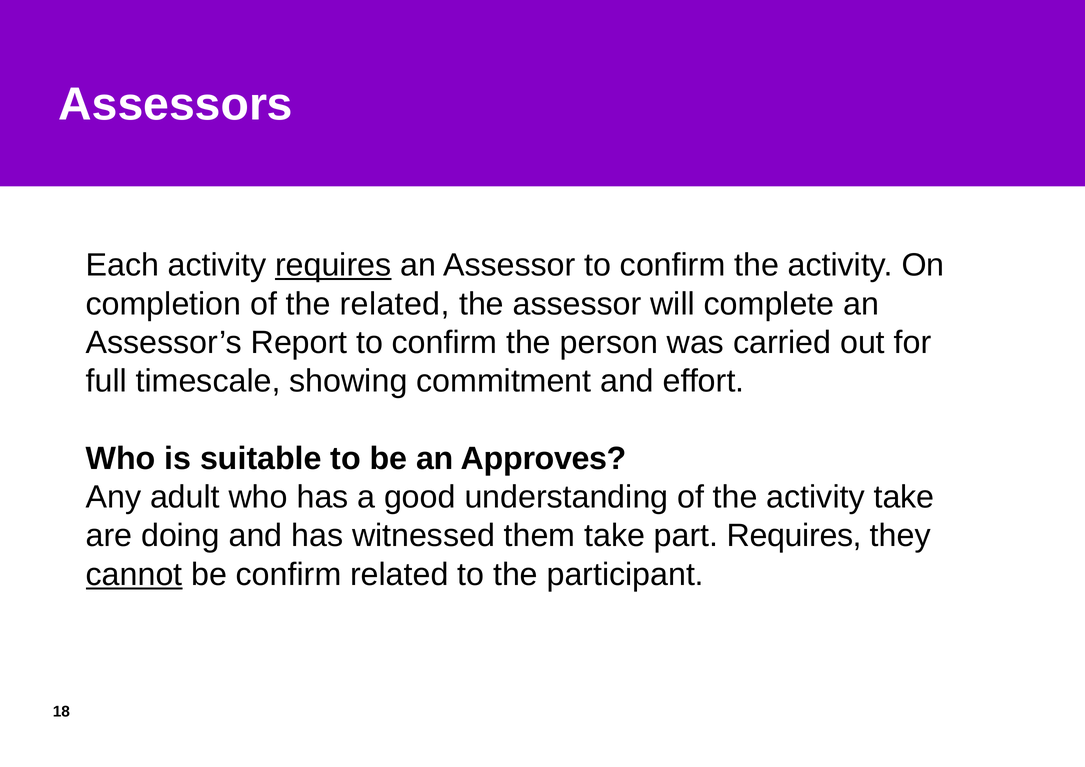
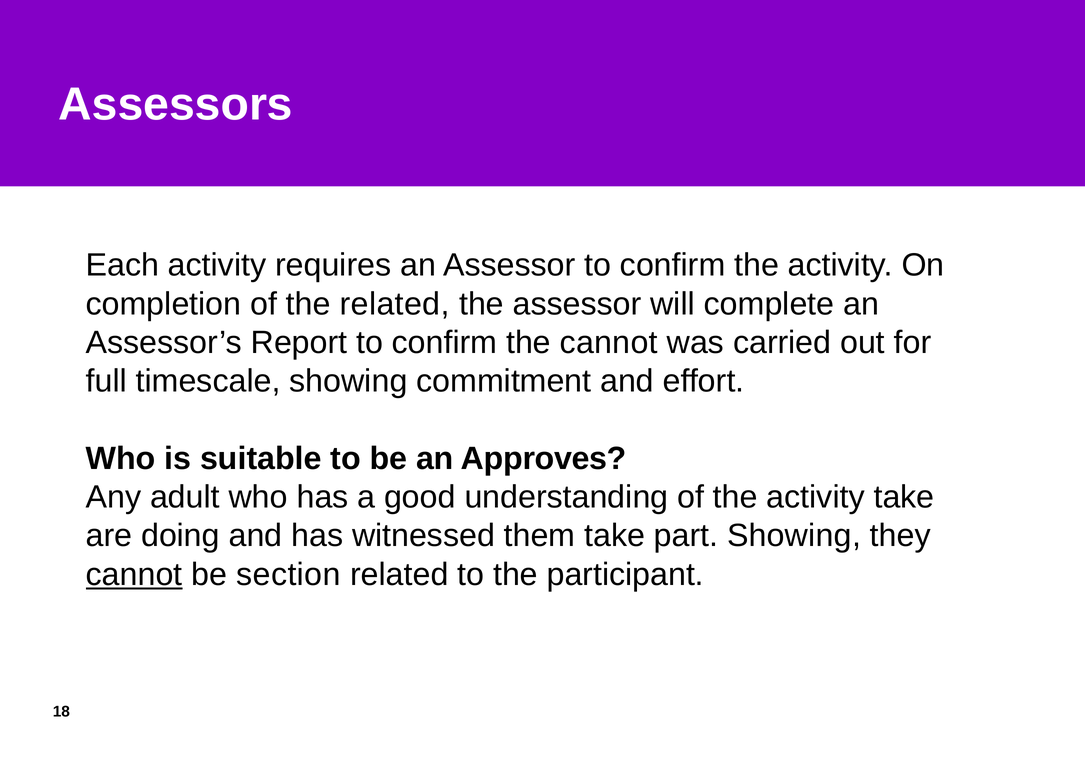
requires at (333, 265) underline: present -> none
the person: person -> cannot
part Requires: Requires -> Showing
be confirm: confirm -> section
